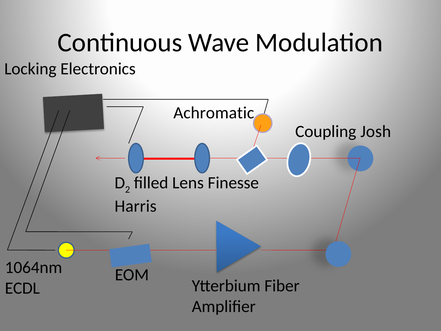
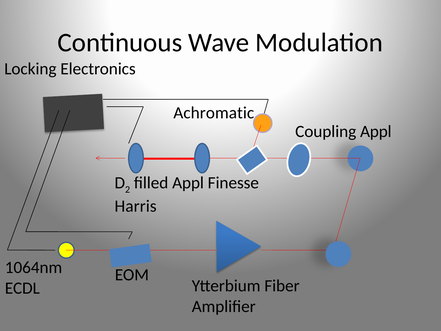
Coupling Josh: Josh -> Appl
filled Lens: Lens -> Appl
